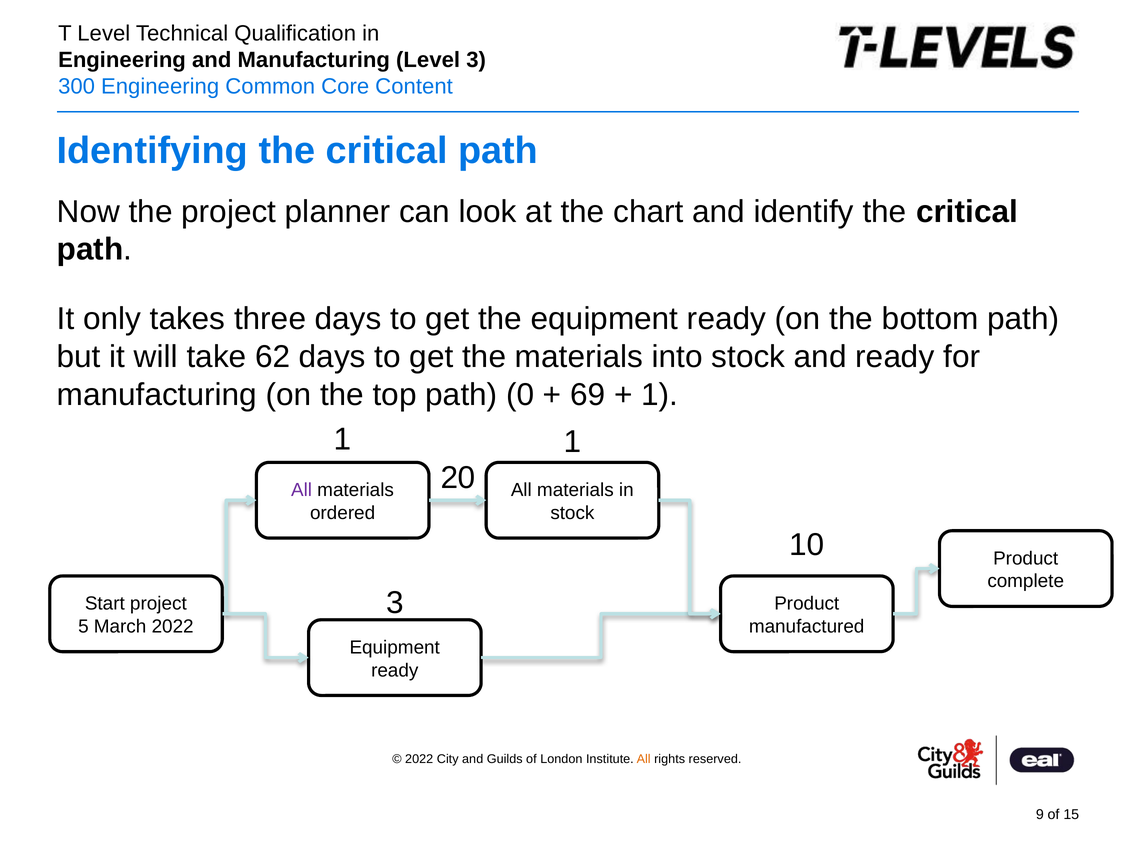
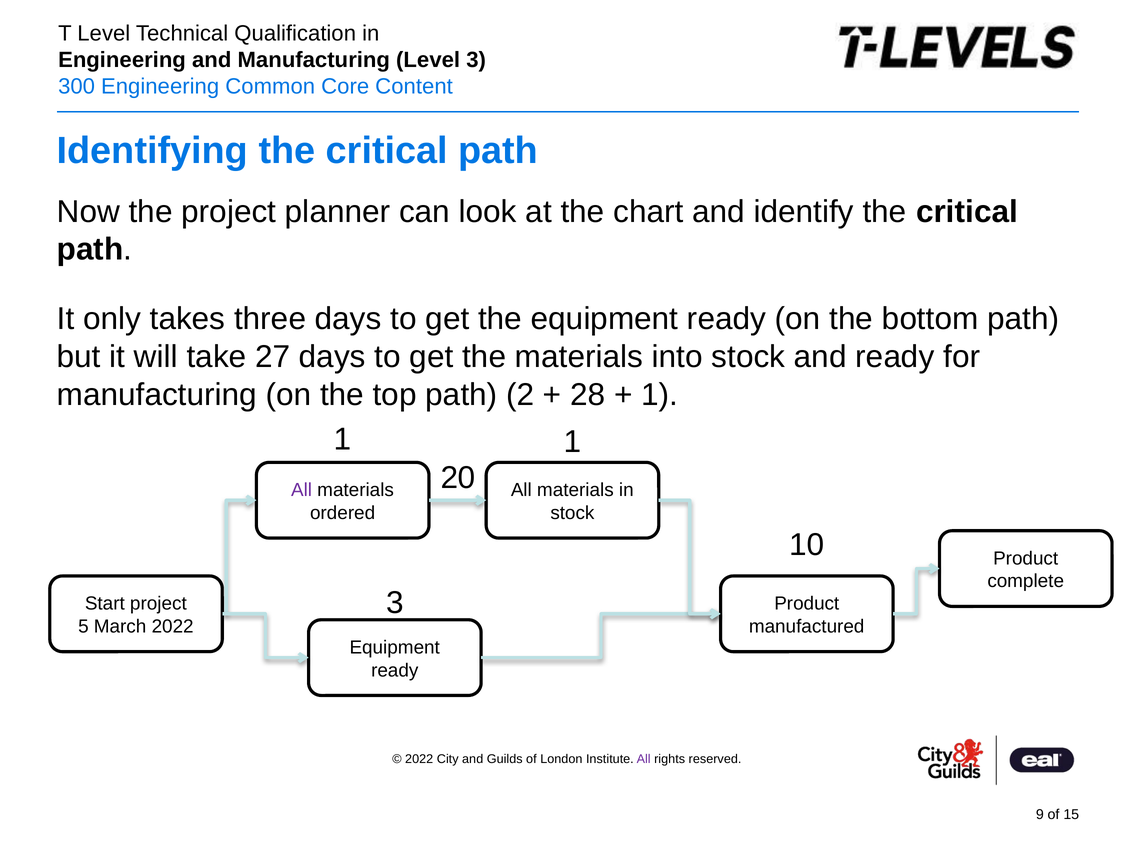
62: 62 -> 27
0: 0 -> 2
69: 69 -> 28
All at (644, 759) colour: orange -> purple
